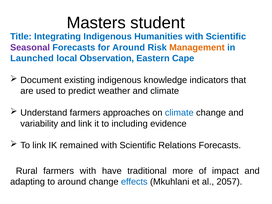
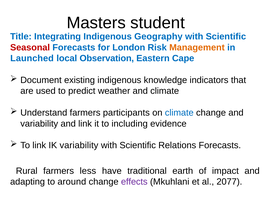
Humanities: Humanities -> Geography
Seasonal colour: purple -> red
for Around: Around -> London
approaches: approaches -> participants
IK remained: remained -> variability
farmers with: with -> less
more: more -> earth
effects colour: blue -> purple
2057: 2057 -> 2077
